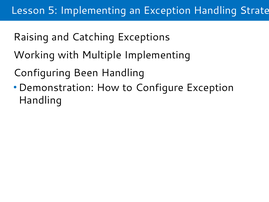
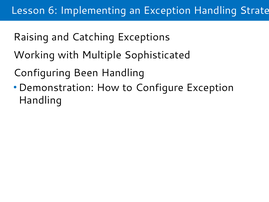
5: 5 -> 6
Multiple Implementing: Implementing -> Sophisticated
